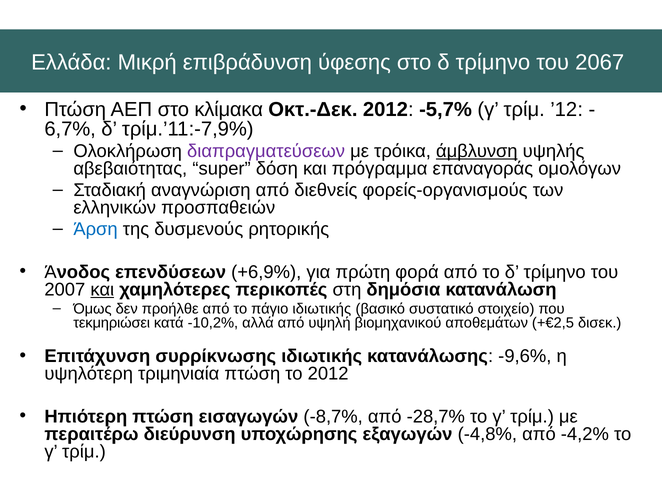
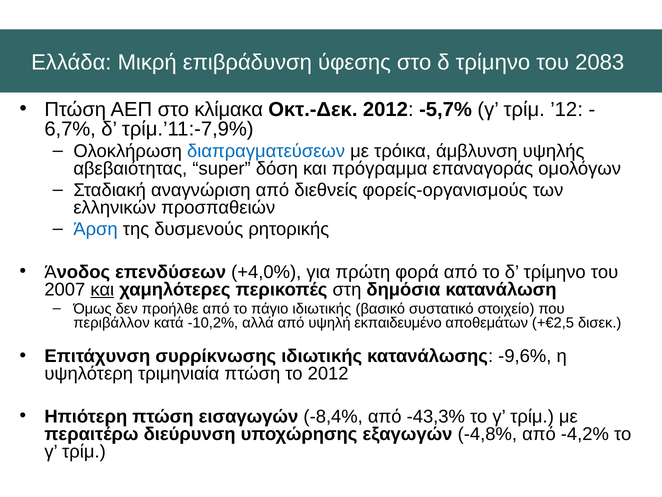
2067: 2067 -> 2083
διαπραγματεύσεων colour: purple -> blue
άμβλυνση underline: present -> none
+6,9%: +6,9% -> +4,0%
τεκμηριώσει: τεκμηριώσει -> περιβάλλον
βιομηχανικού: βιομηχανικού -> εκπαιδευμένο
-8,7%: -8,7% -> -8,4%
-28,7%: -28,7% -> -43,3%
